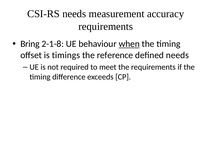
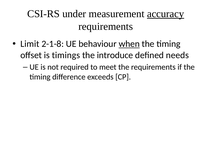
CSI-RS needs: needs -> under
accuracy underline: none -> present
Bring: Bring -> Limit
reference: reference -> introduce
